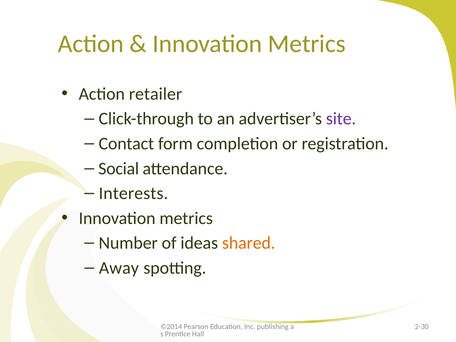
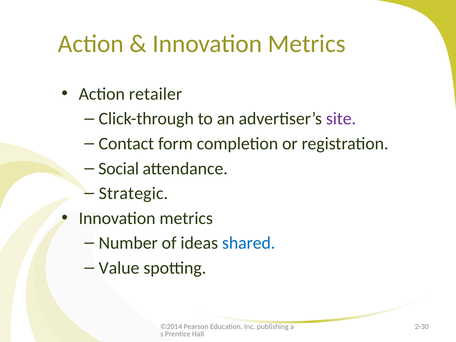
Interests: Interests -> Strategic
shared colour: orange -> blue
Away: Away -> Value
